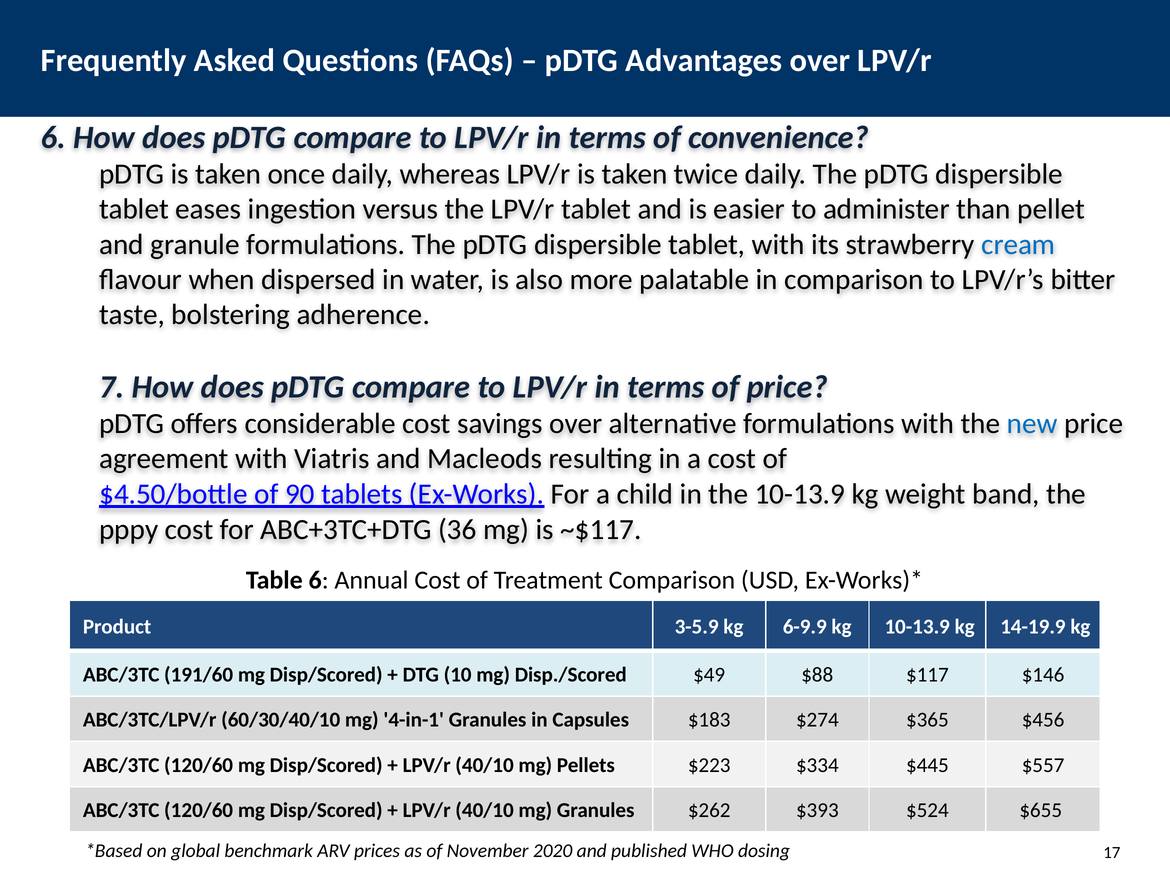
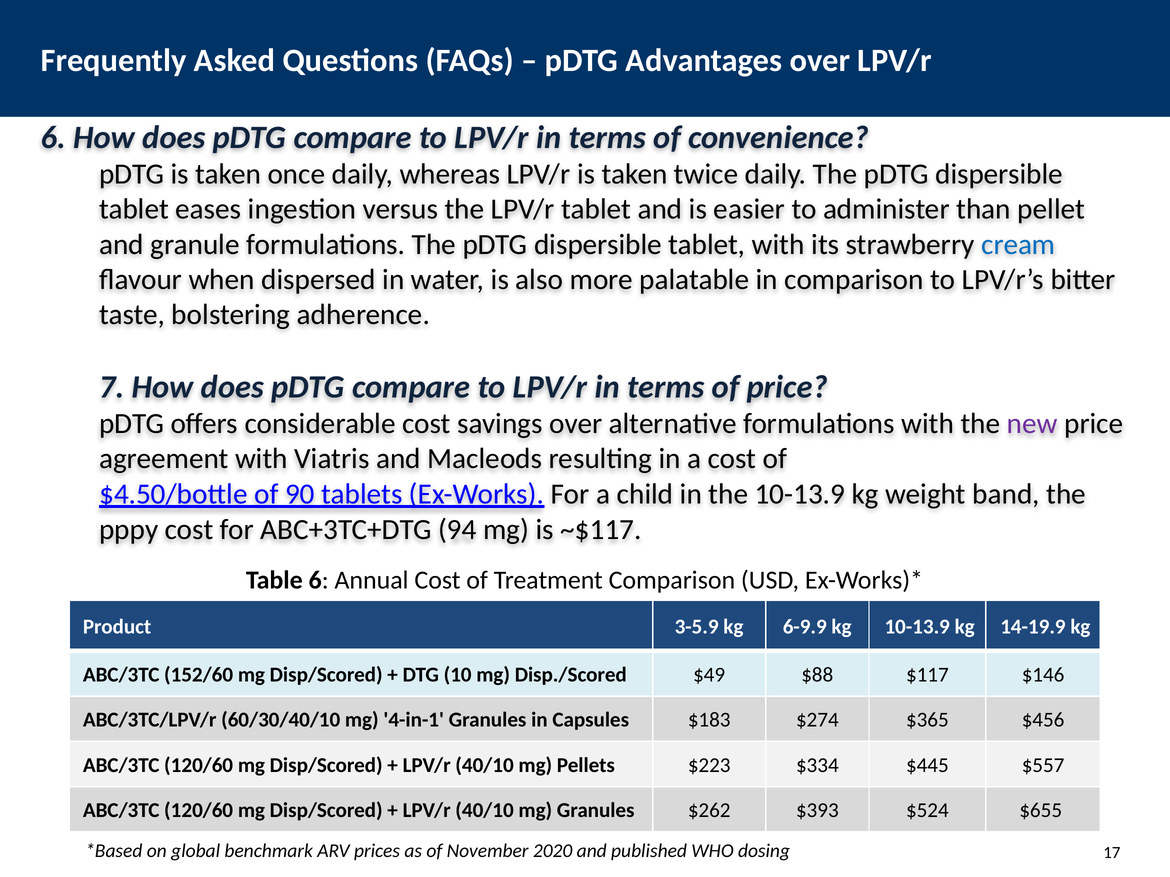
new colour: blue -> purple
36: 36 -> 94
191/60: 191/60 -> 152/60
